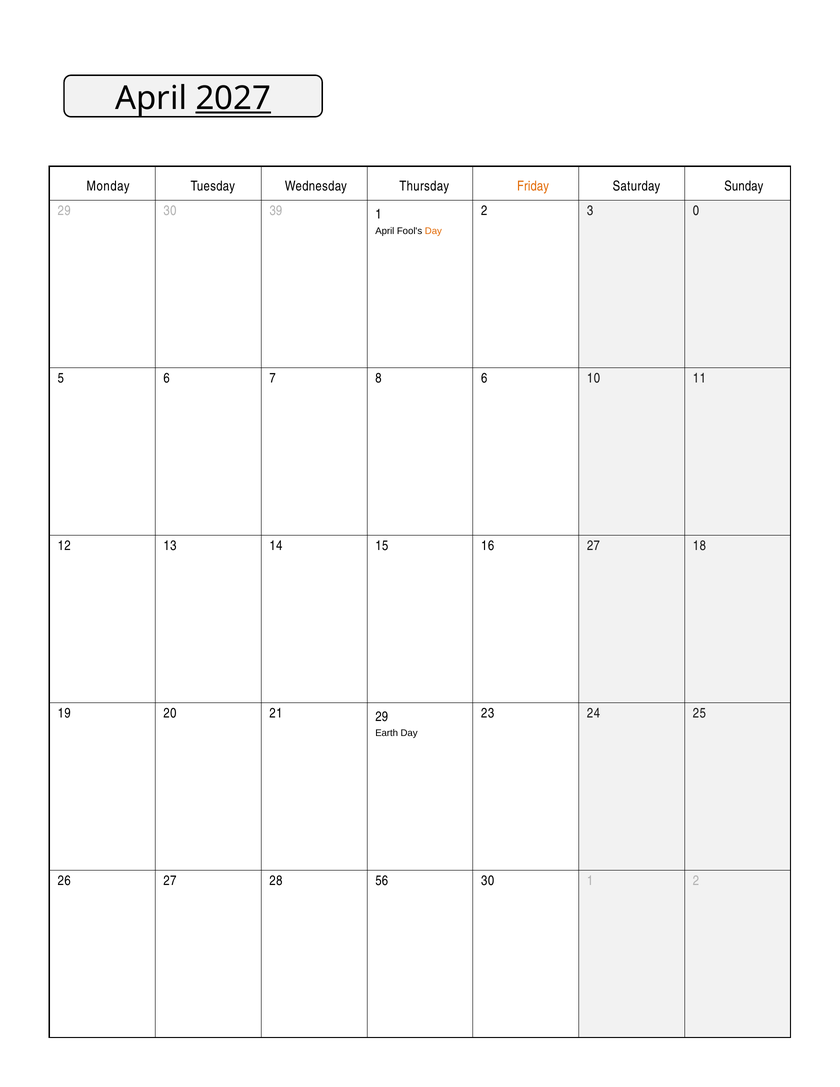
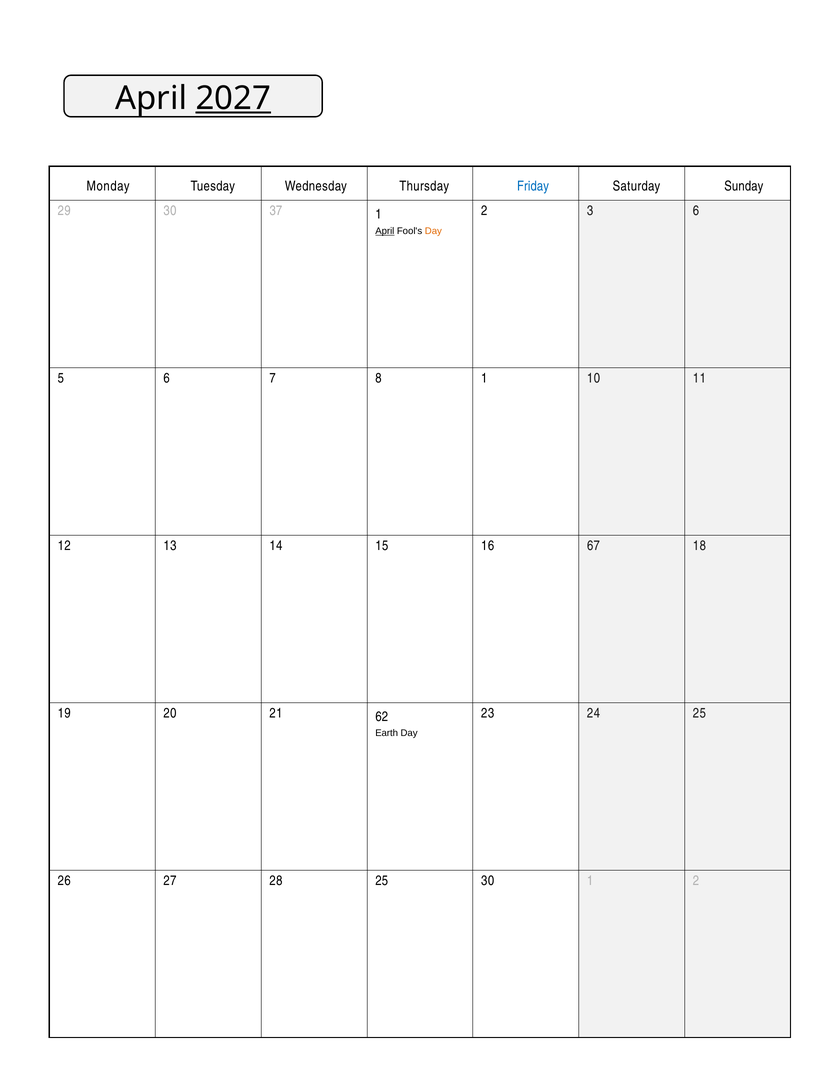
Friday colour: orange -> blue
39: 39 -> 37
3 0: 0 -> 6
April at (385, 231) underline: none -> present
8 6: 6 -> 1
16 27: 27 -> 67
21 29: 29 -> 62
28 56: 56 -> 25
